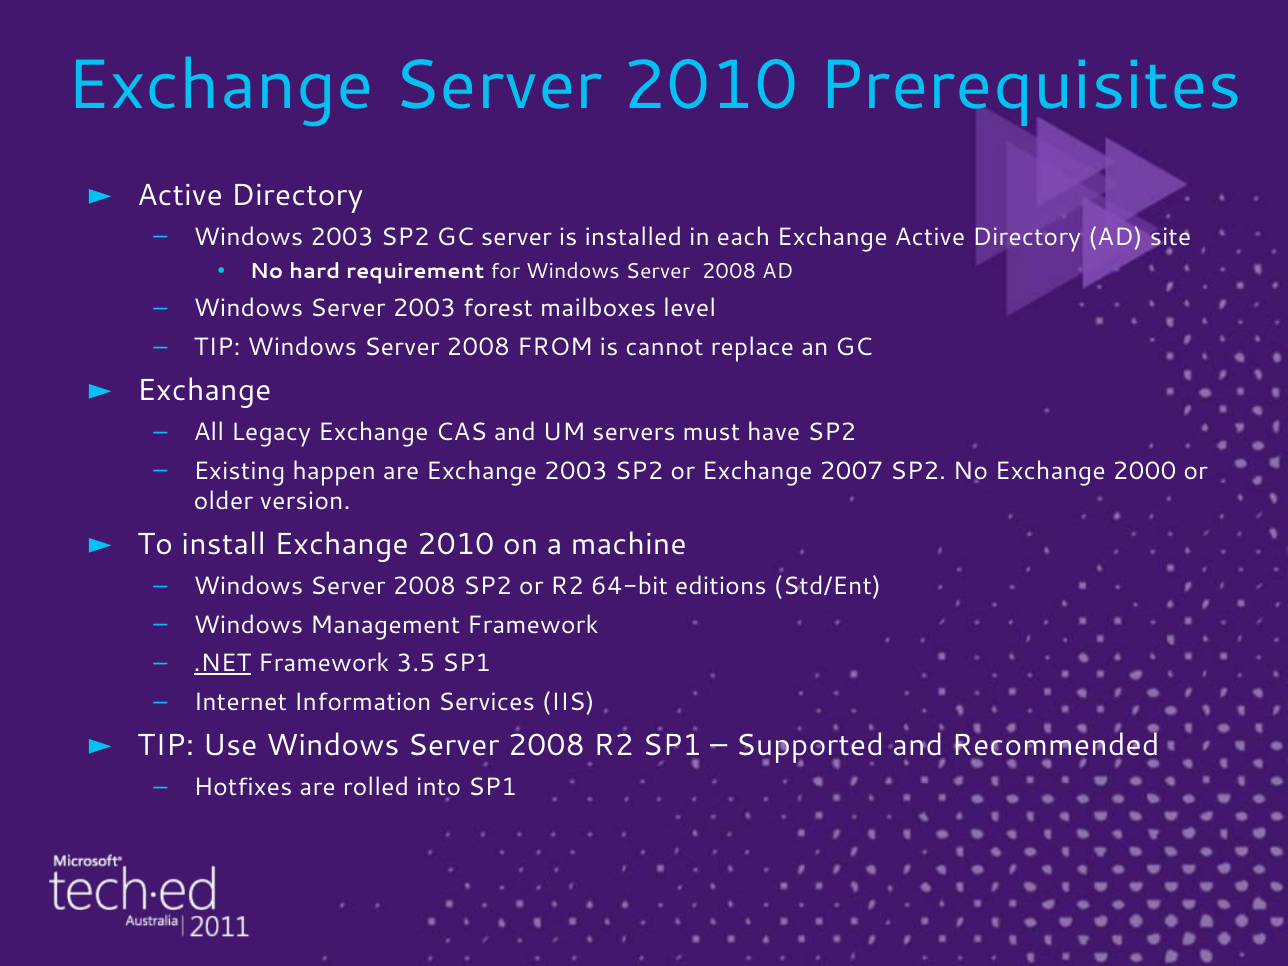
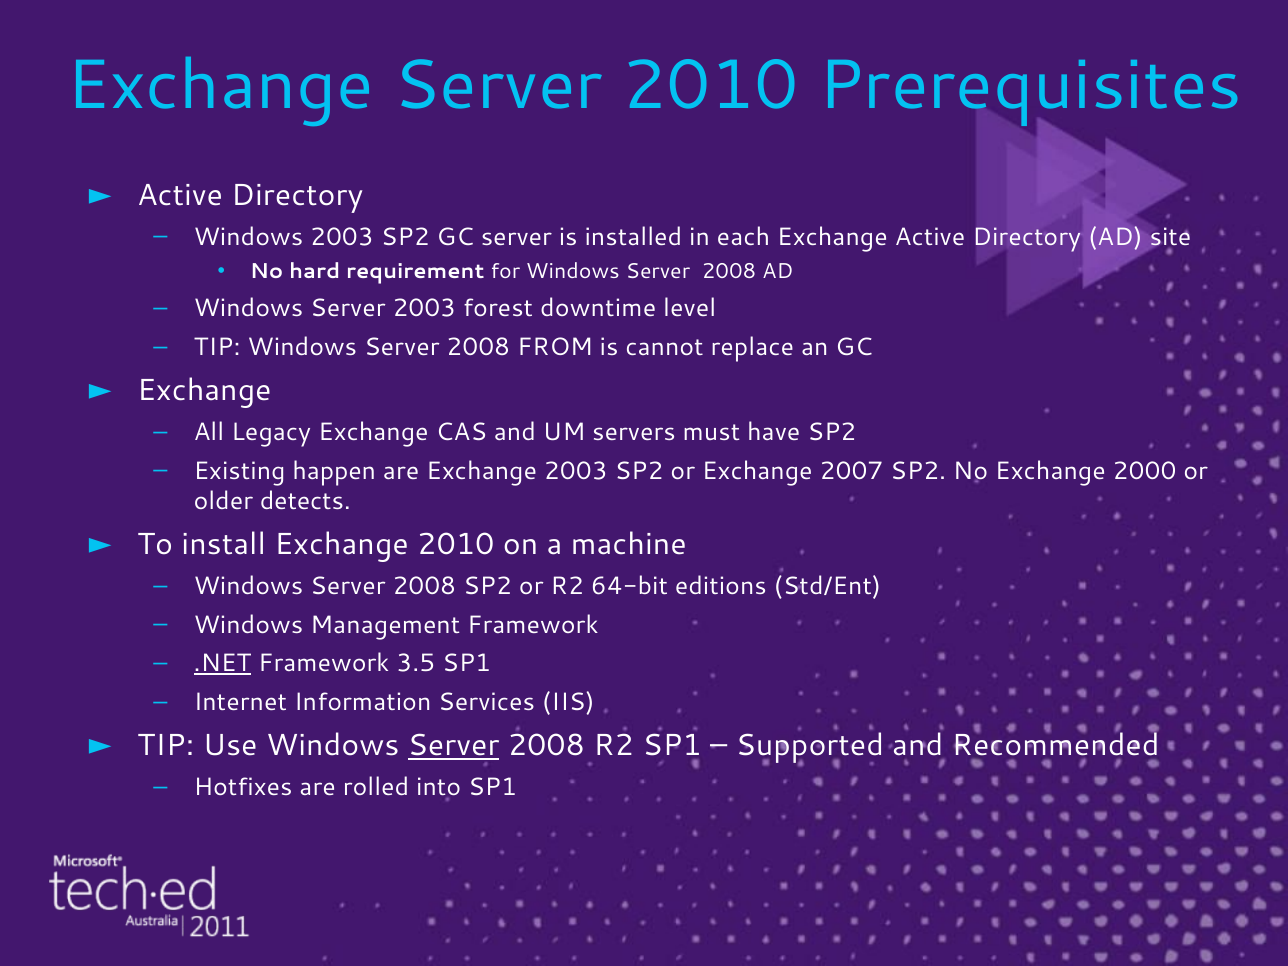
mailboxes: mailboxes -> downtime
version: version -> detects
Server at (454, 746) underline: none -> present
